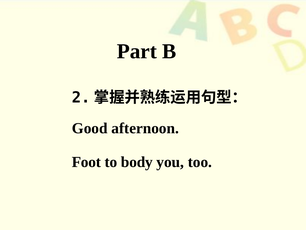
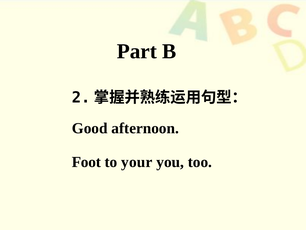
body: body -> your
